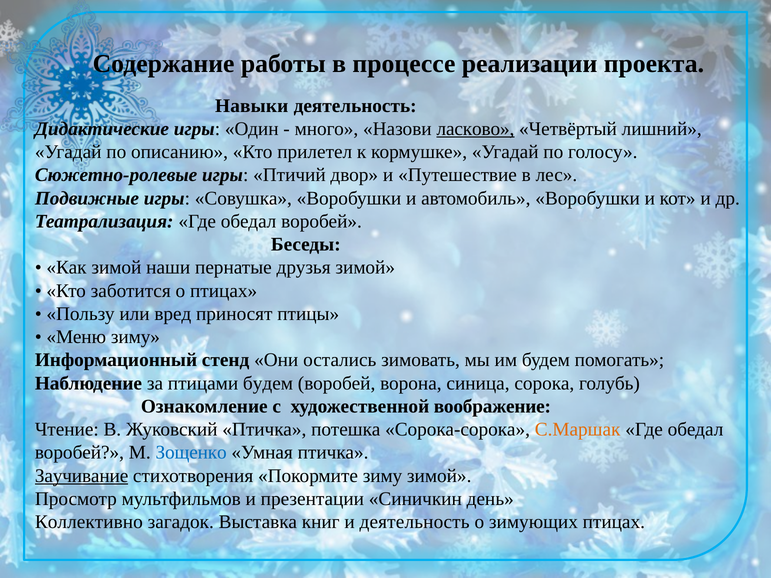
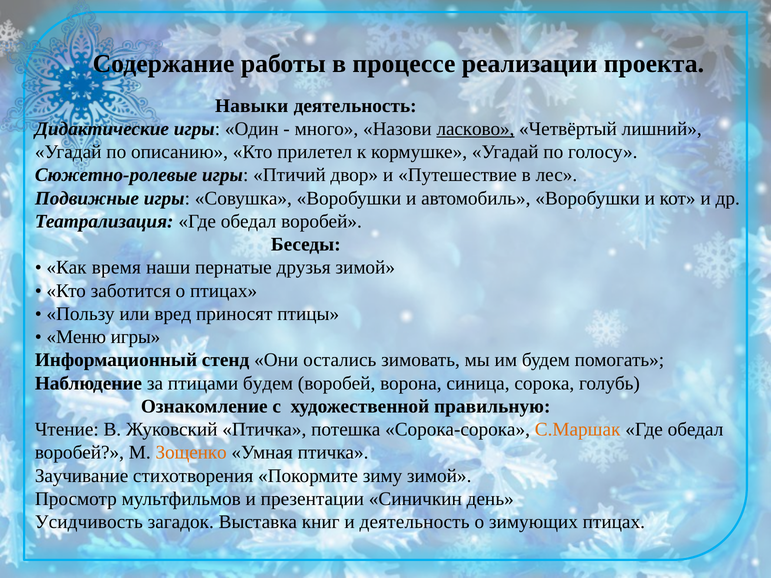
Как зимой: зимой -> время
Меню зиму: зиму -> игры
воображение: воображение -> правильную
Зощенко colour: blue -> orange
Заучивание underline: present -> none
Коллективно: Коллективно -> Усидчивость
